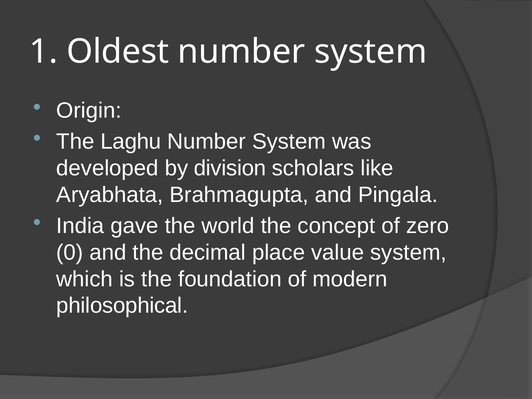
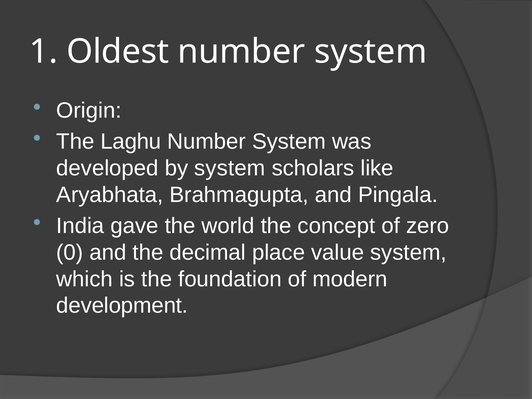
by division: division -> system
philosophical: philosophical -> development
